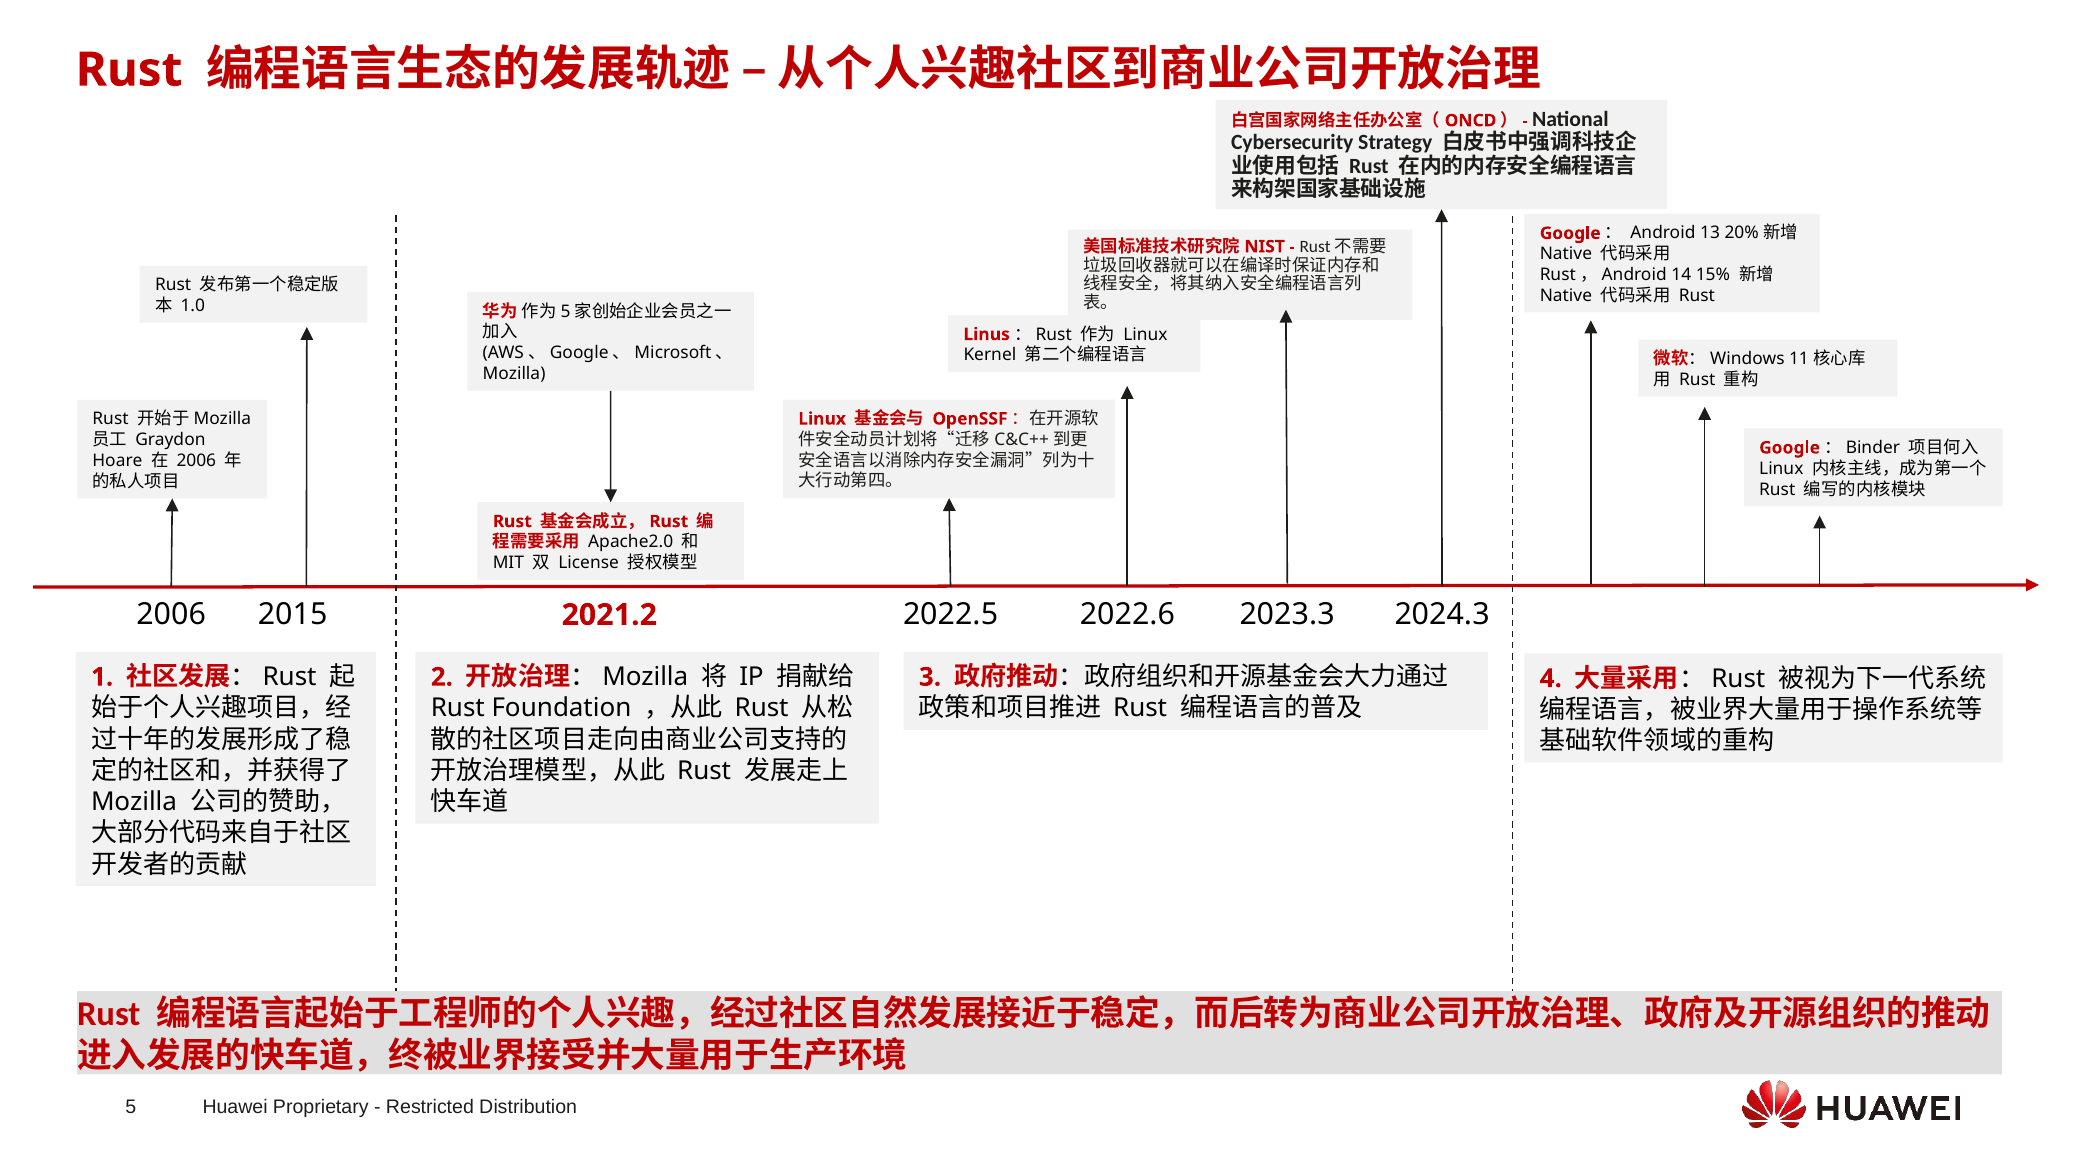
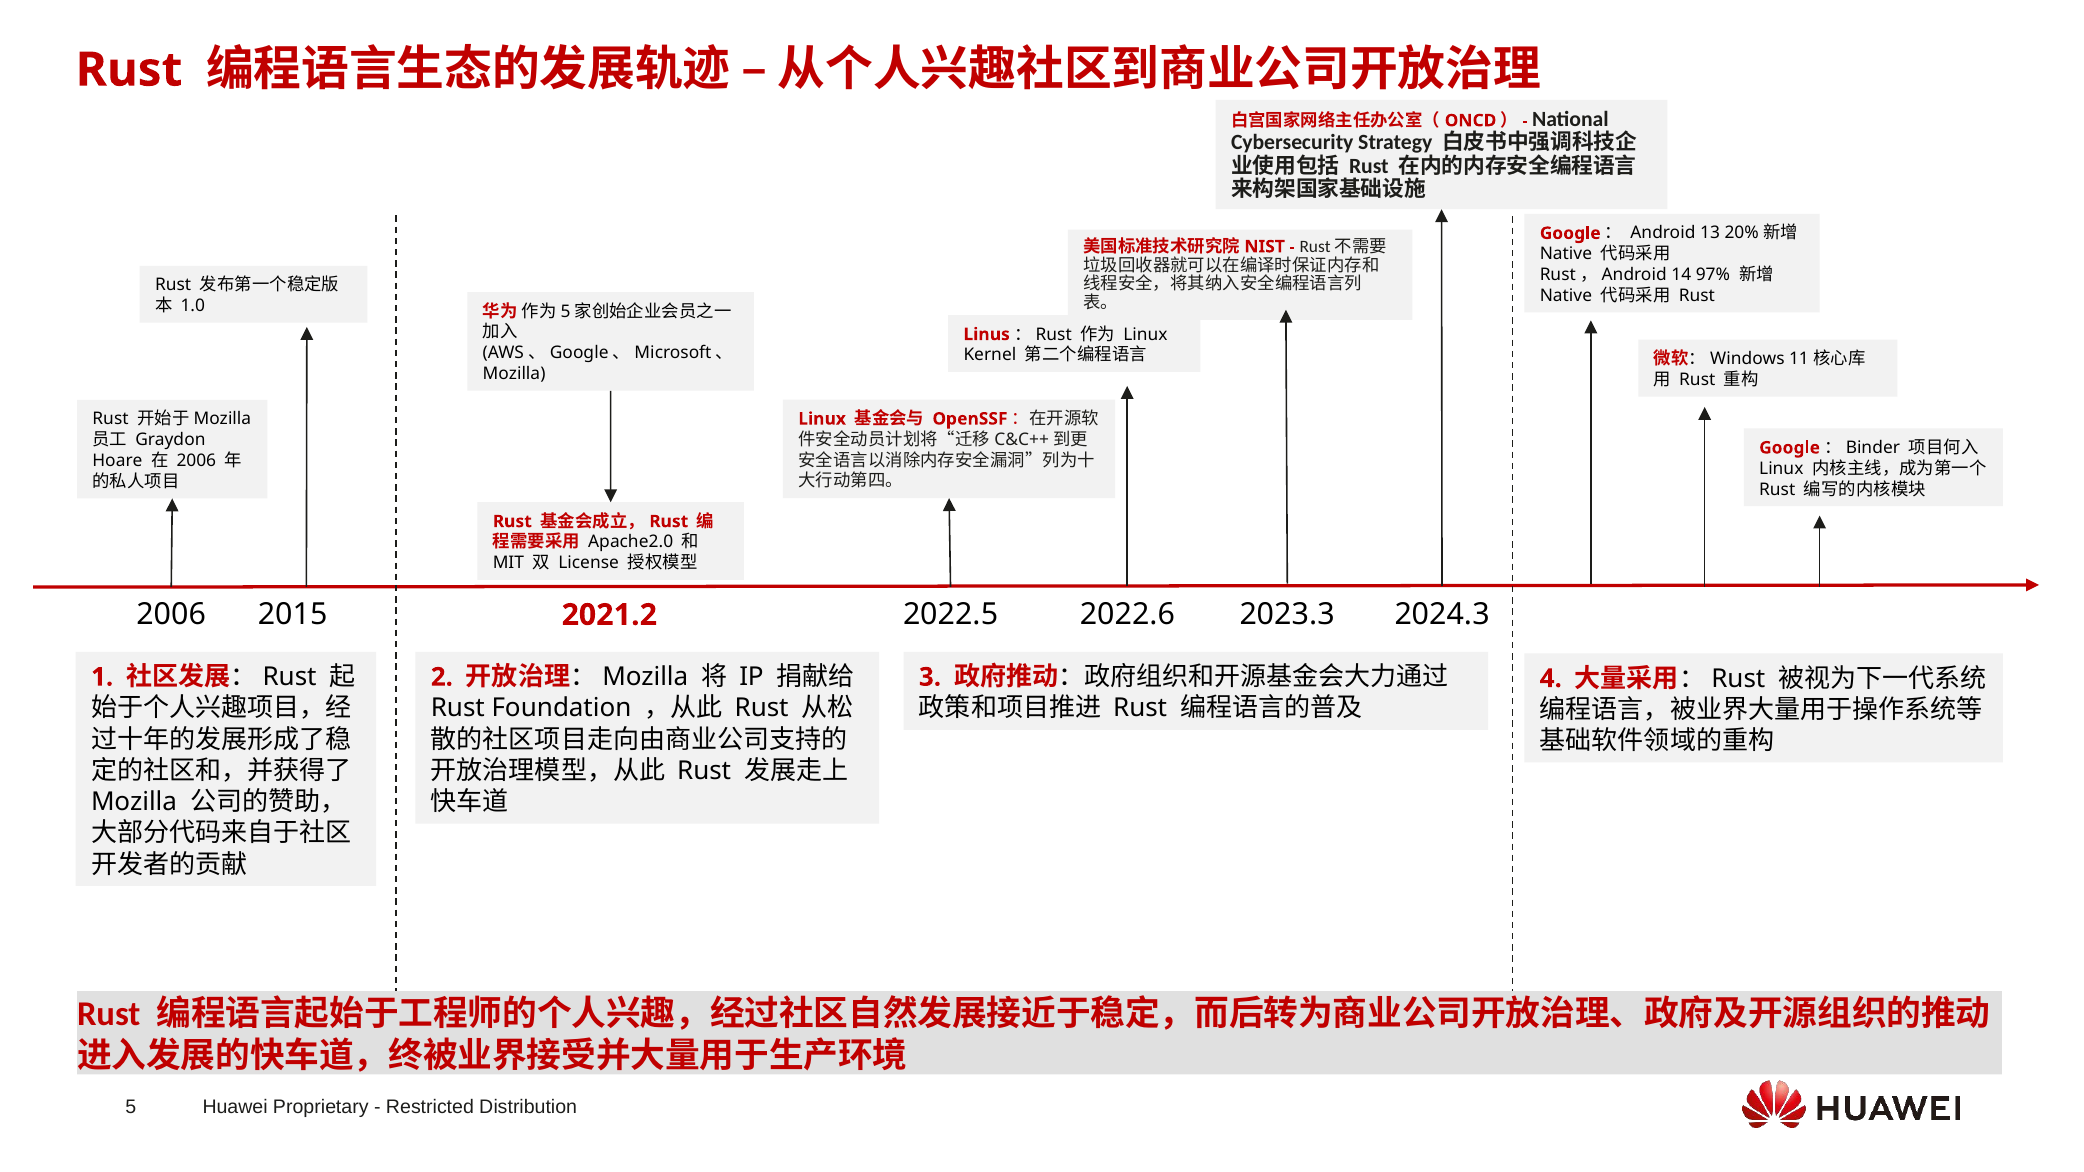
15%: 15% -> 97%
